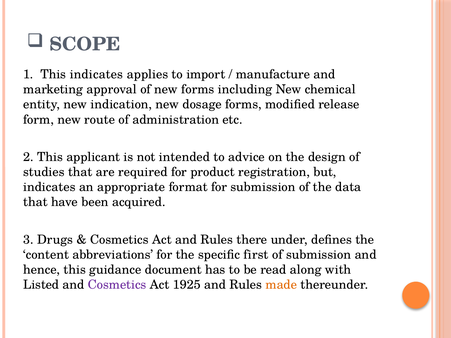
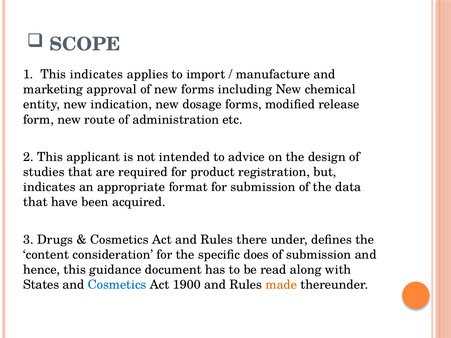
abbreviations: abbreviations -> consideration
first: first -> does
Listed: Listed -> States
Cosmetics at (117, 285) colour: purple -> blue
1925: 1925 -> 1900
